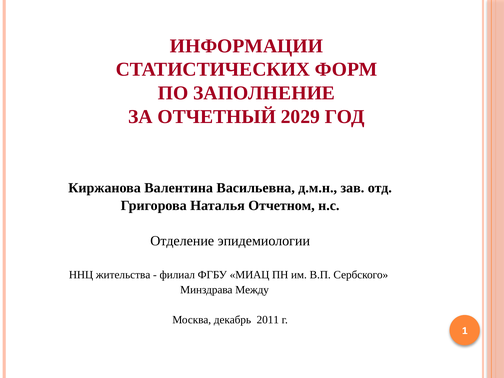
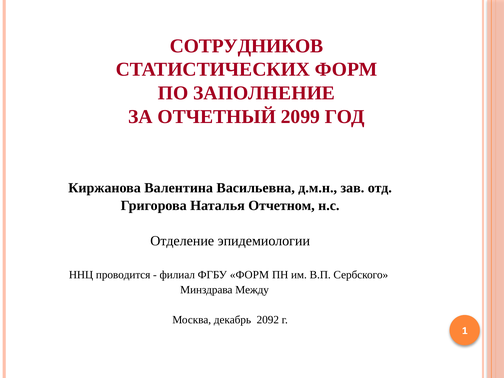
ИНФОРМАЦИИ: ИНФОРМАЦИИ -> СОТРУДНИКОВ
2029: 2029 -> 2099
жительства: жительства -> проводится
ФГБУ МИАЦ: МИАЦ -> ФОРМ
2011: 2011 -> 2092
